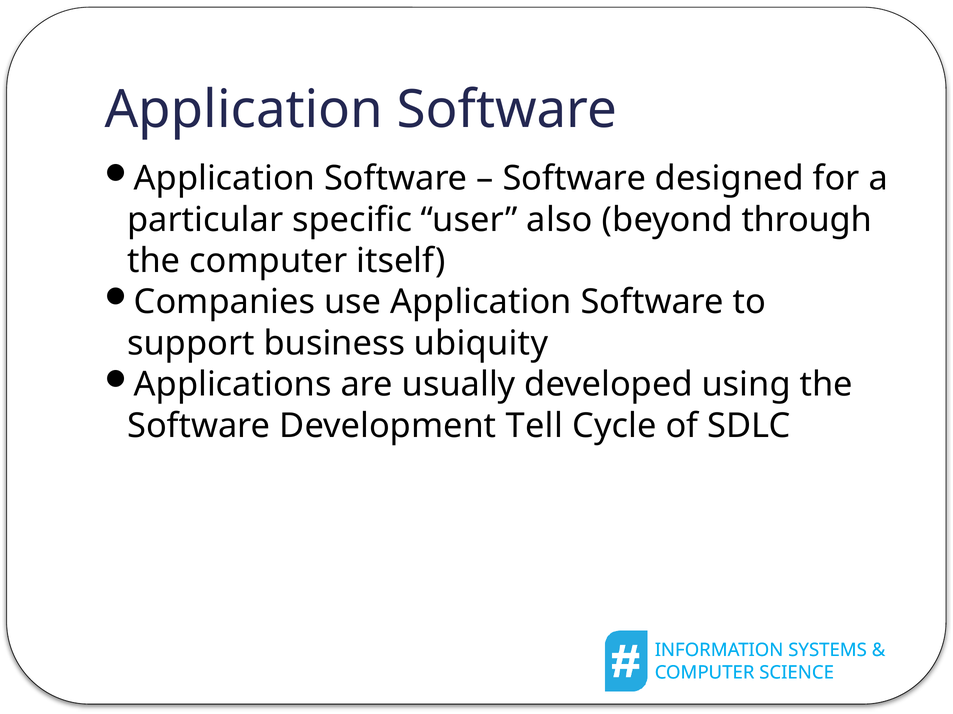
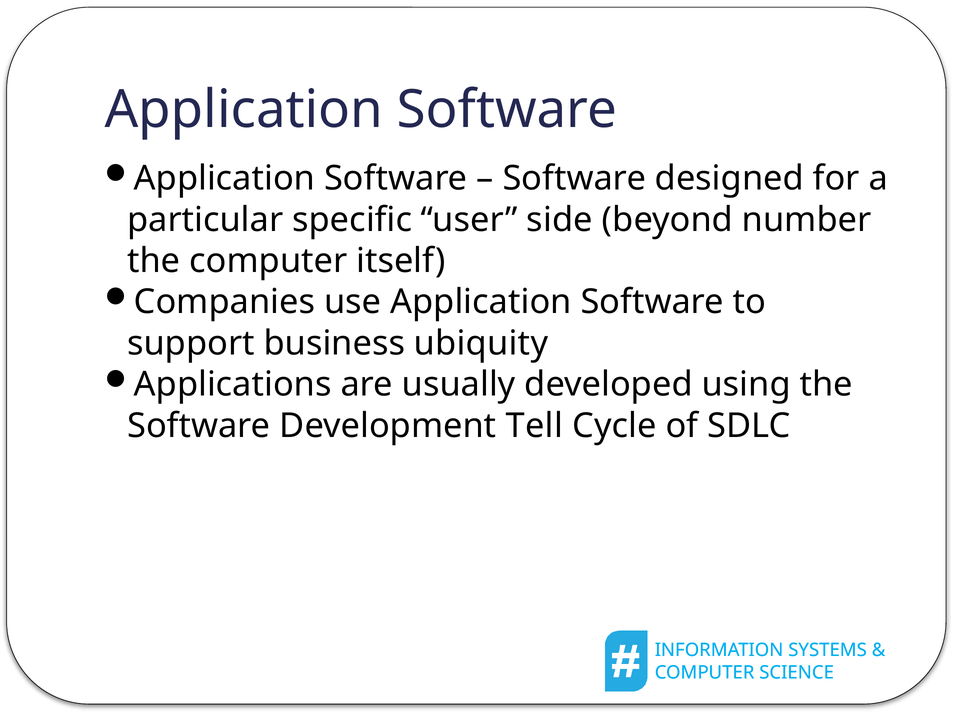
also: also -> side
through: through -> number
